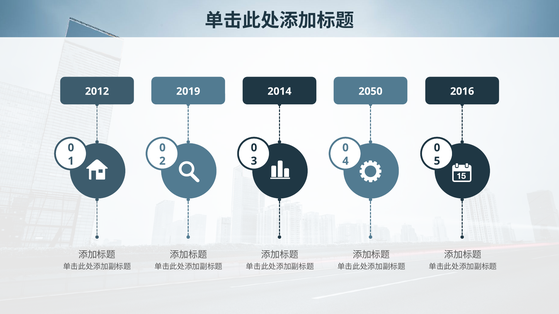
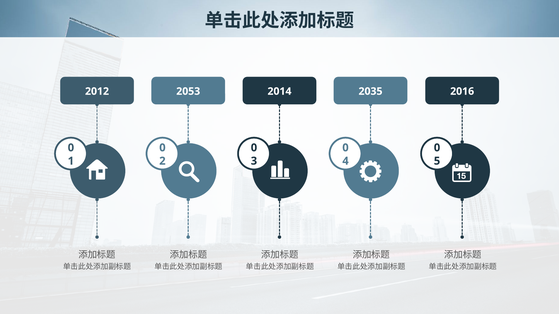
2019: 2019 -> 2053
2050: 2050 -> 2035
